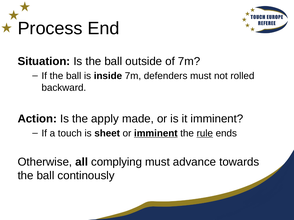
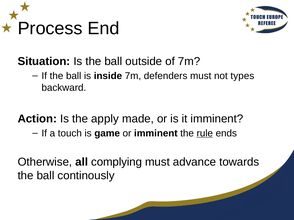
rolled: rolled -> types
sheet: sheet -> game
imminent at (156, 133) underline: present -> none
